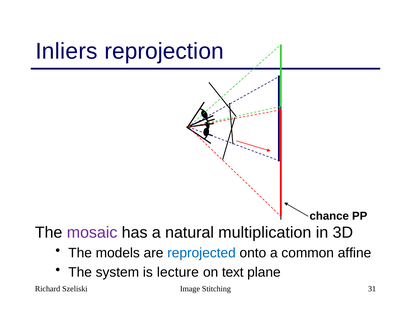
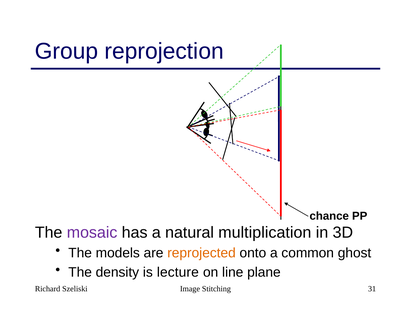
Inliers: Inliers -> Group
reprojected colour: blue -> orange
affine: affine -> ghost
system: system -> density
text: text -> line
